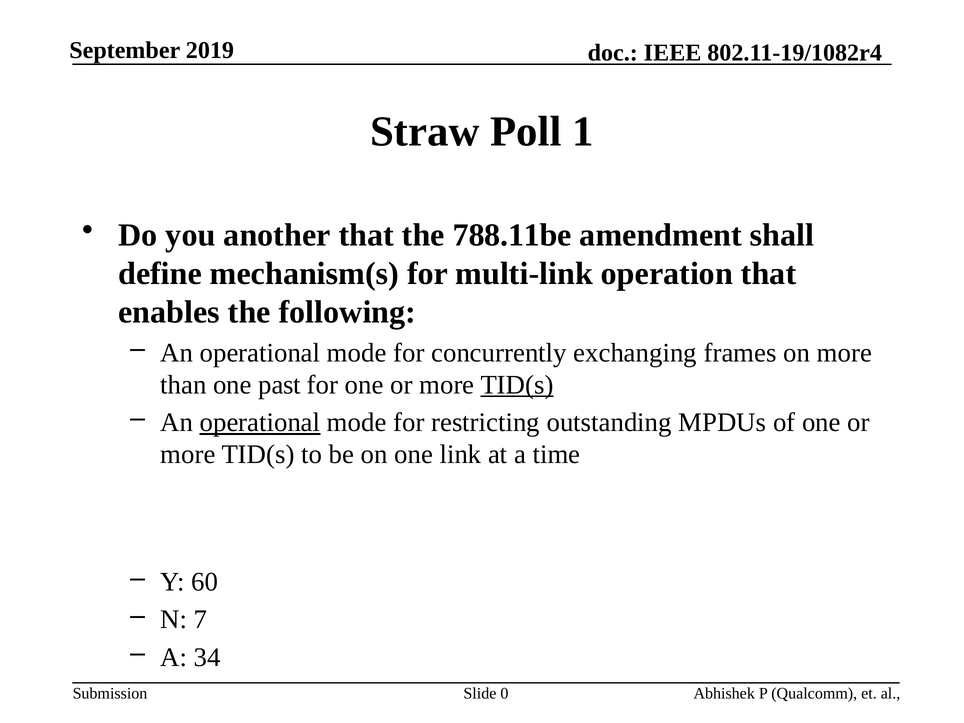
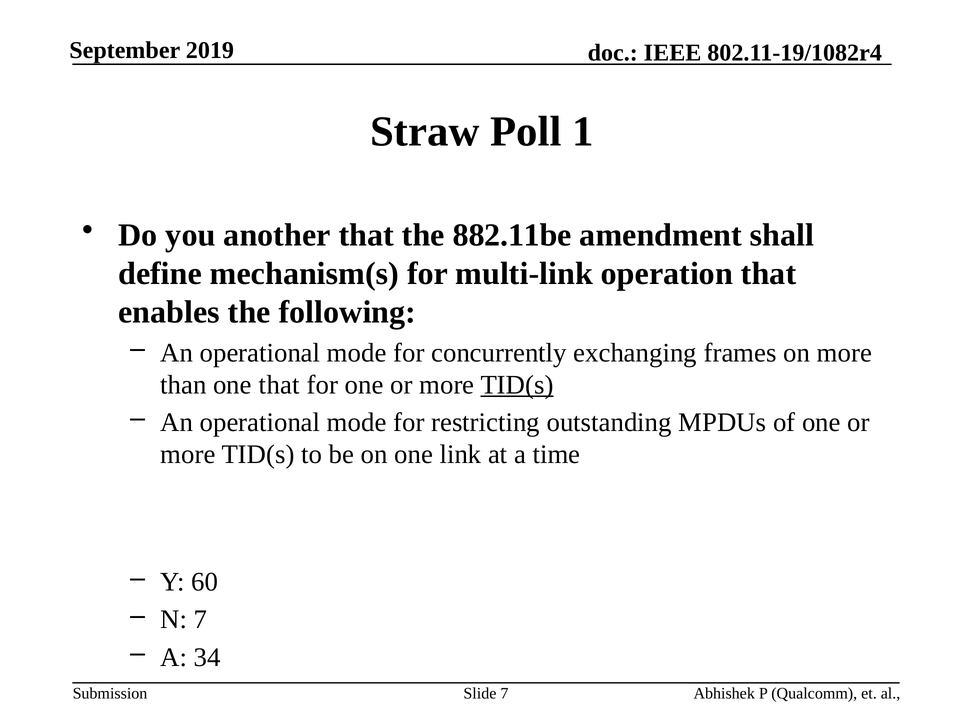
788.11be: 788.11be -> 882.11be
one past: past -> that
operational at (260, 422) underline: present -> none
Slide 0: 0 -> 7
